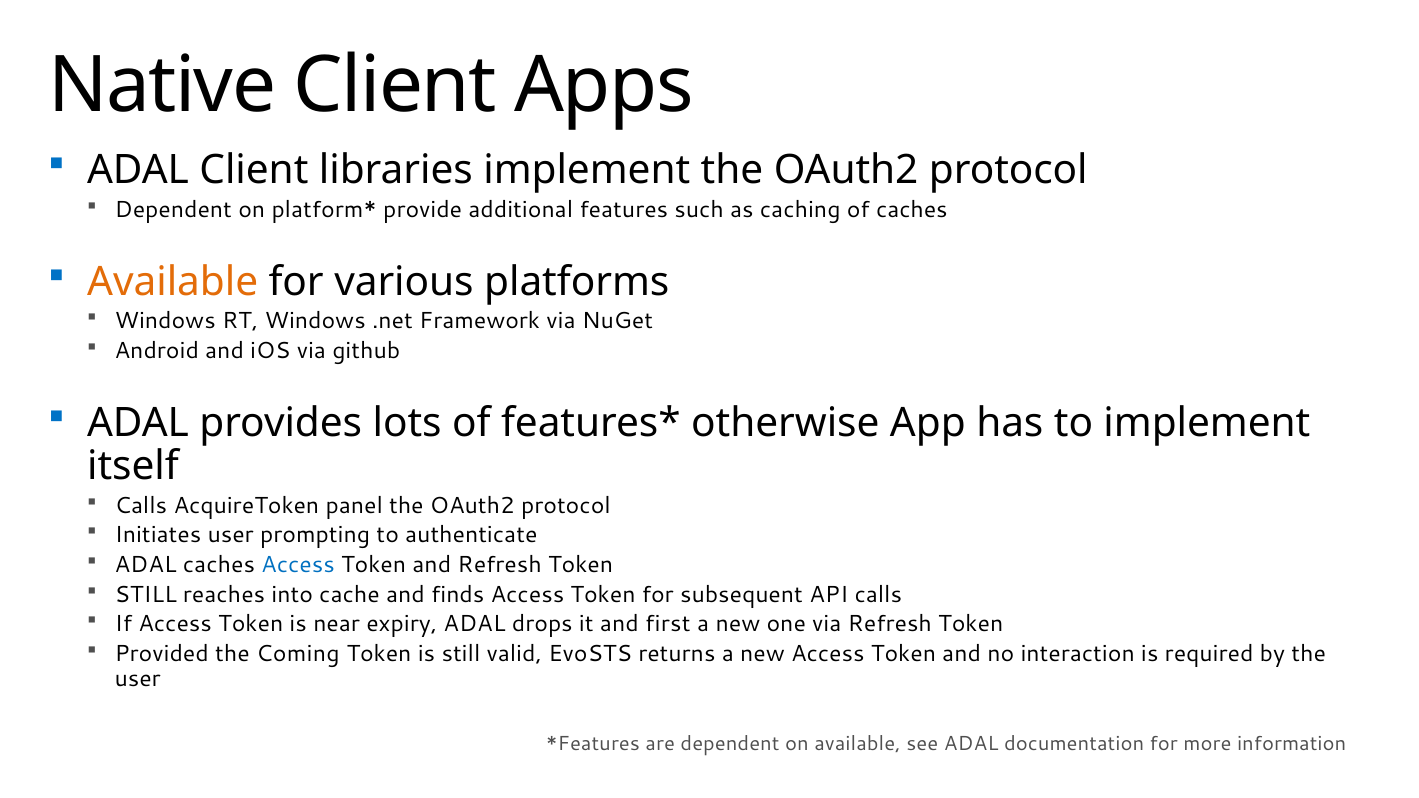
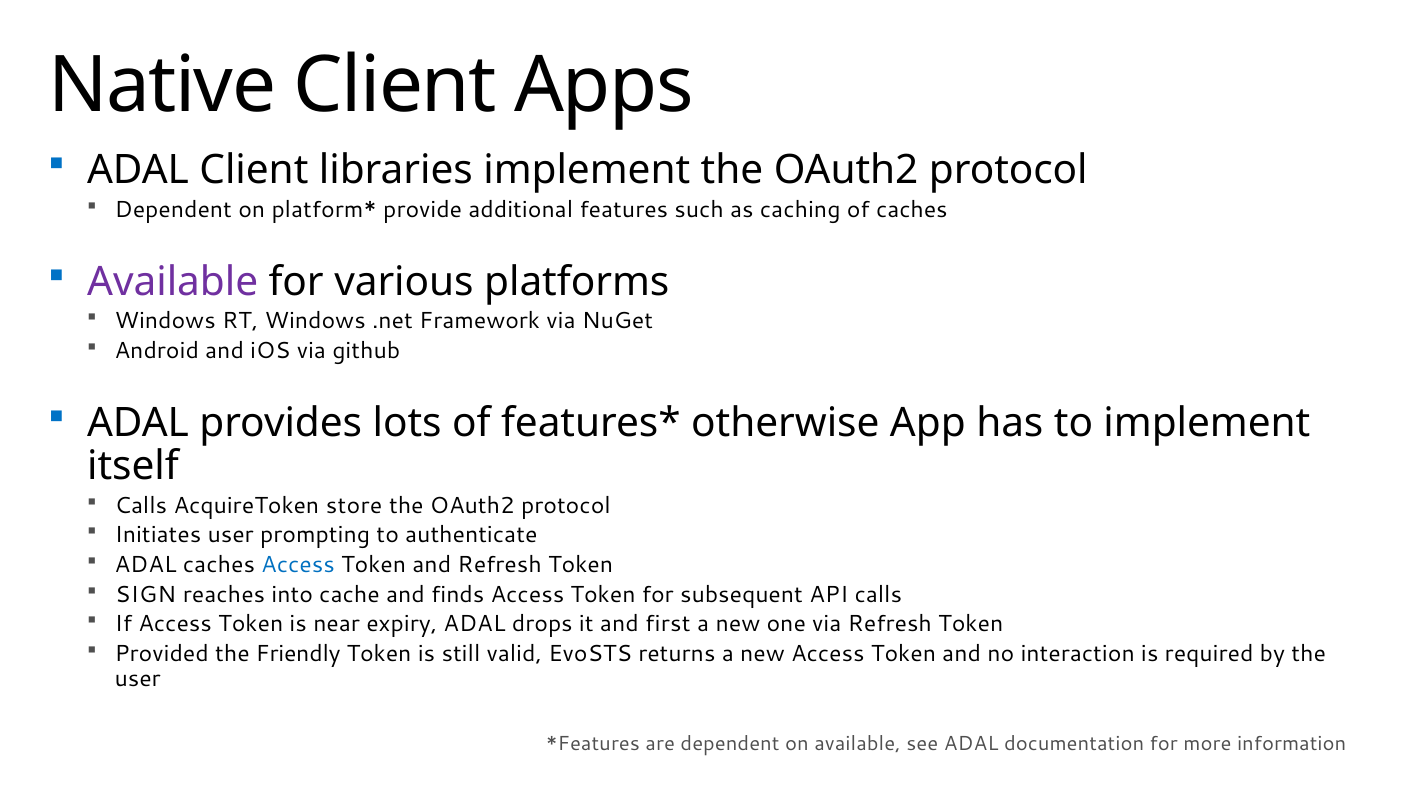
Available at (173, 282) colour: orange -> purple
panel: panel -> store
STILL at (146, 595): STILL -> SIGN
Coming: Coming -> Friendly
